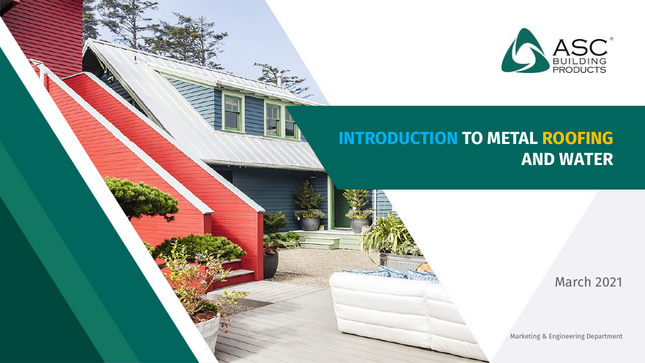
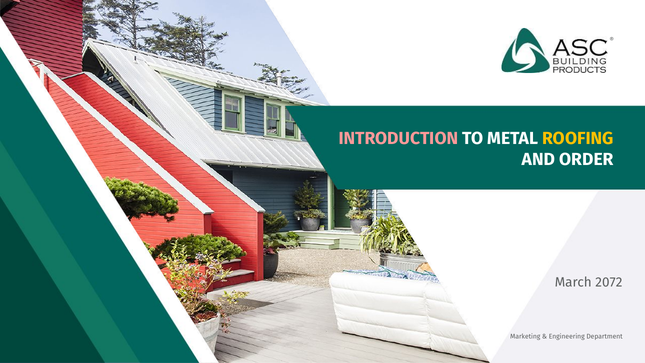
INTRODUCTION colour: light blue -> pink
WATER: WATER -> ORDER
2021: 2021 -> 2072
